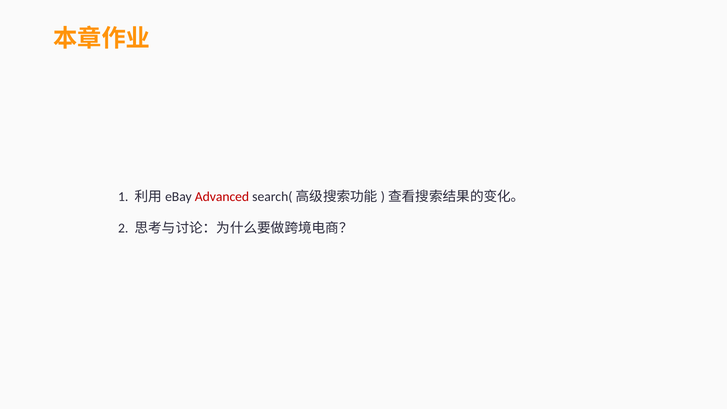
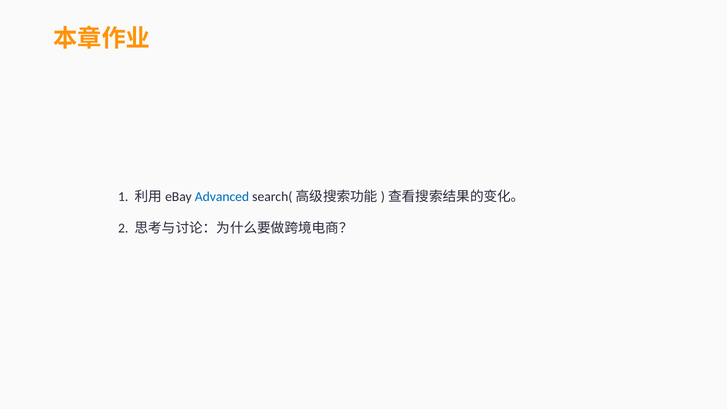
Advanced colour: red -> blue
